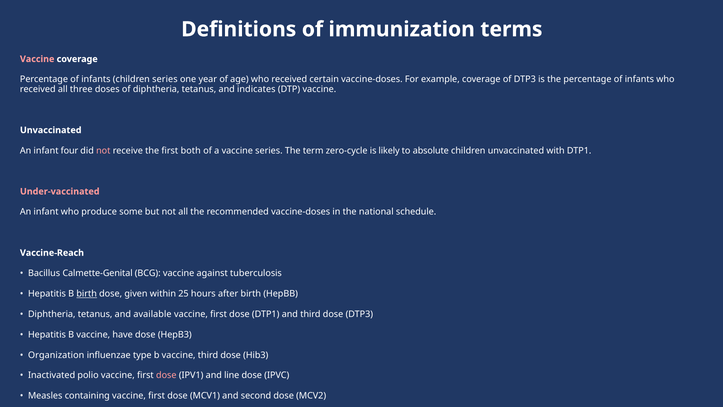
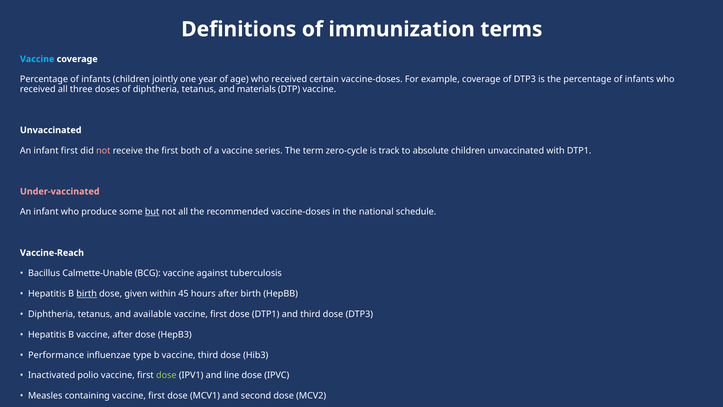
Vaccine at (37, 59) colour: pink -> light blue
children series: series -> jointly
indicates: indicates -> materials
infant four: four -> first
likely: likely -> track
but underline: none -> present
Calmette-Genital: Calmette-Genital -> Calmette-Unable
25: 25 -> 45
vaccine have: have -> after
Organization: Organization -> Performance
dose at (166, 375) colour: pink -> light green
